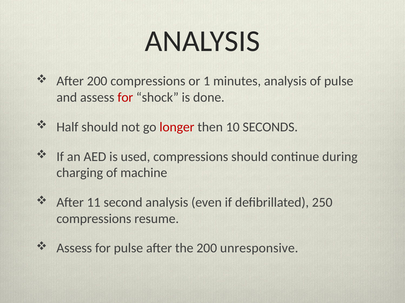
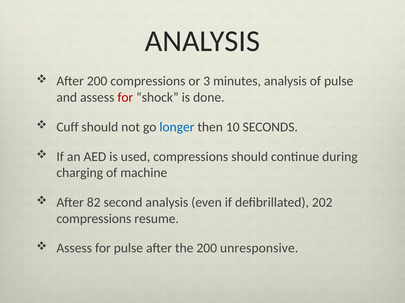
1: 1 -> 3
Half: Half -> Cuff
longer colour: red -> blue
11: 11 -> 82
250: 250 -> 202
